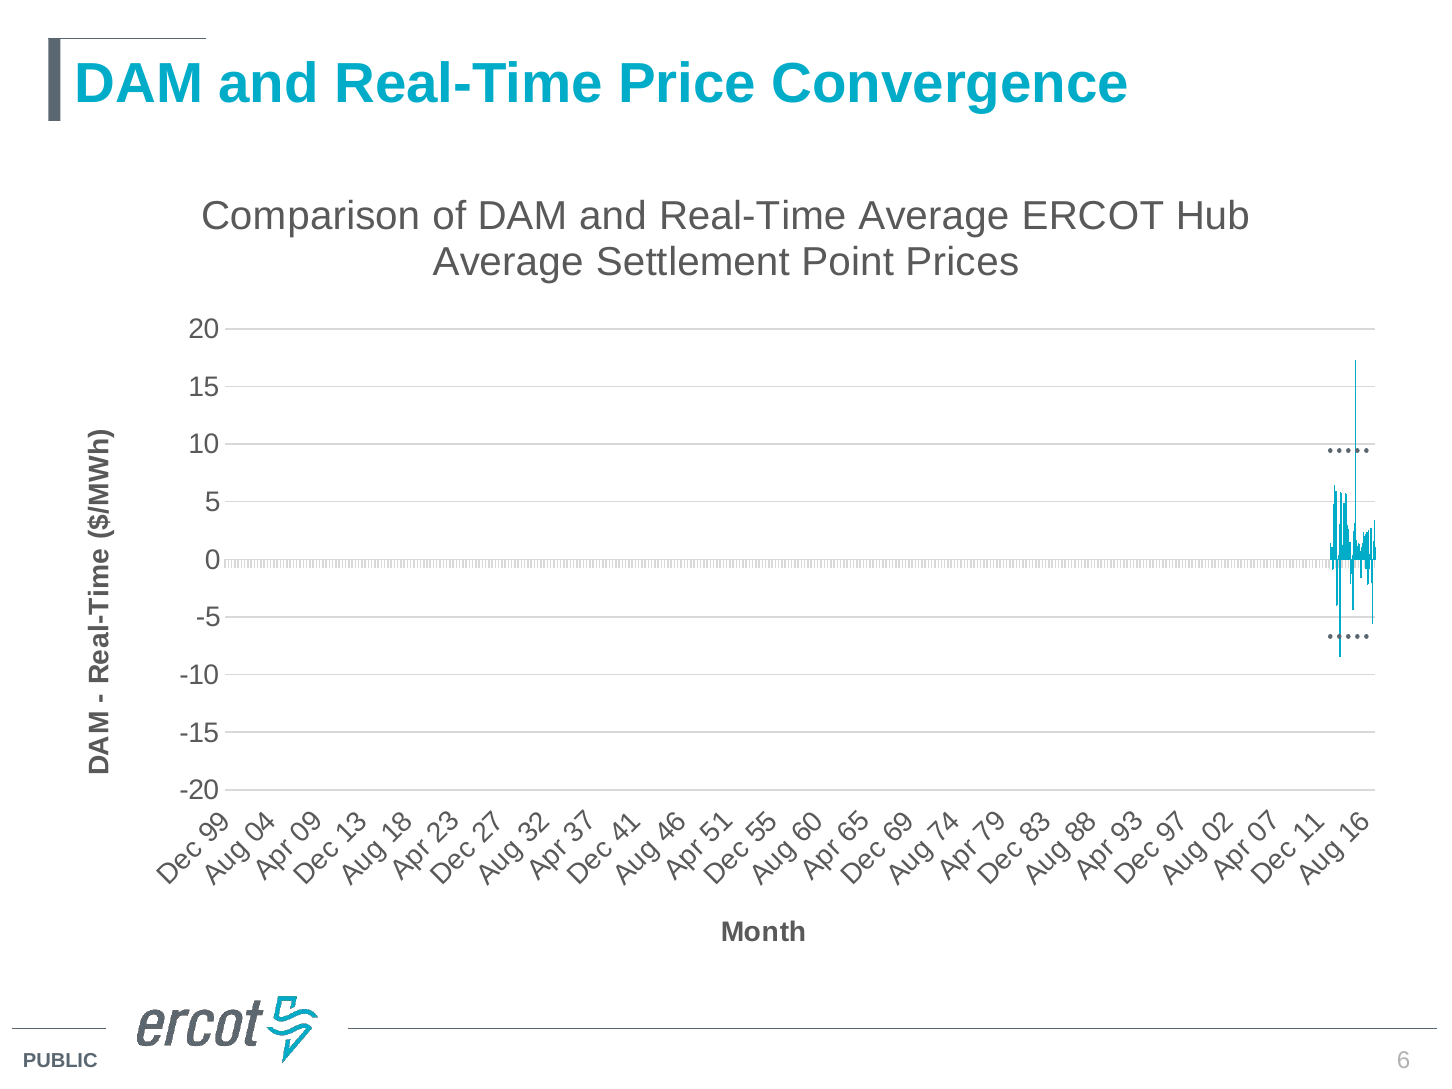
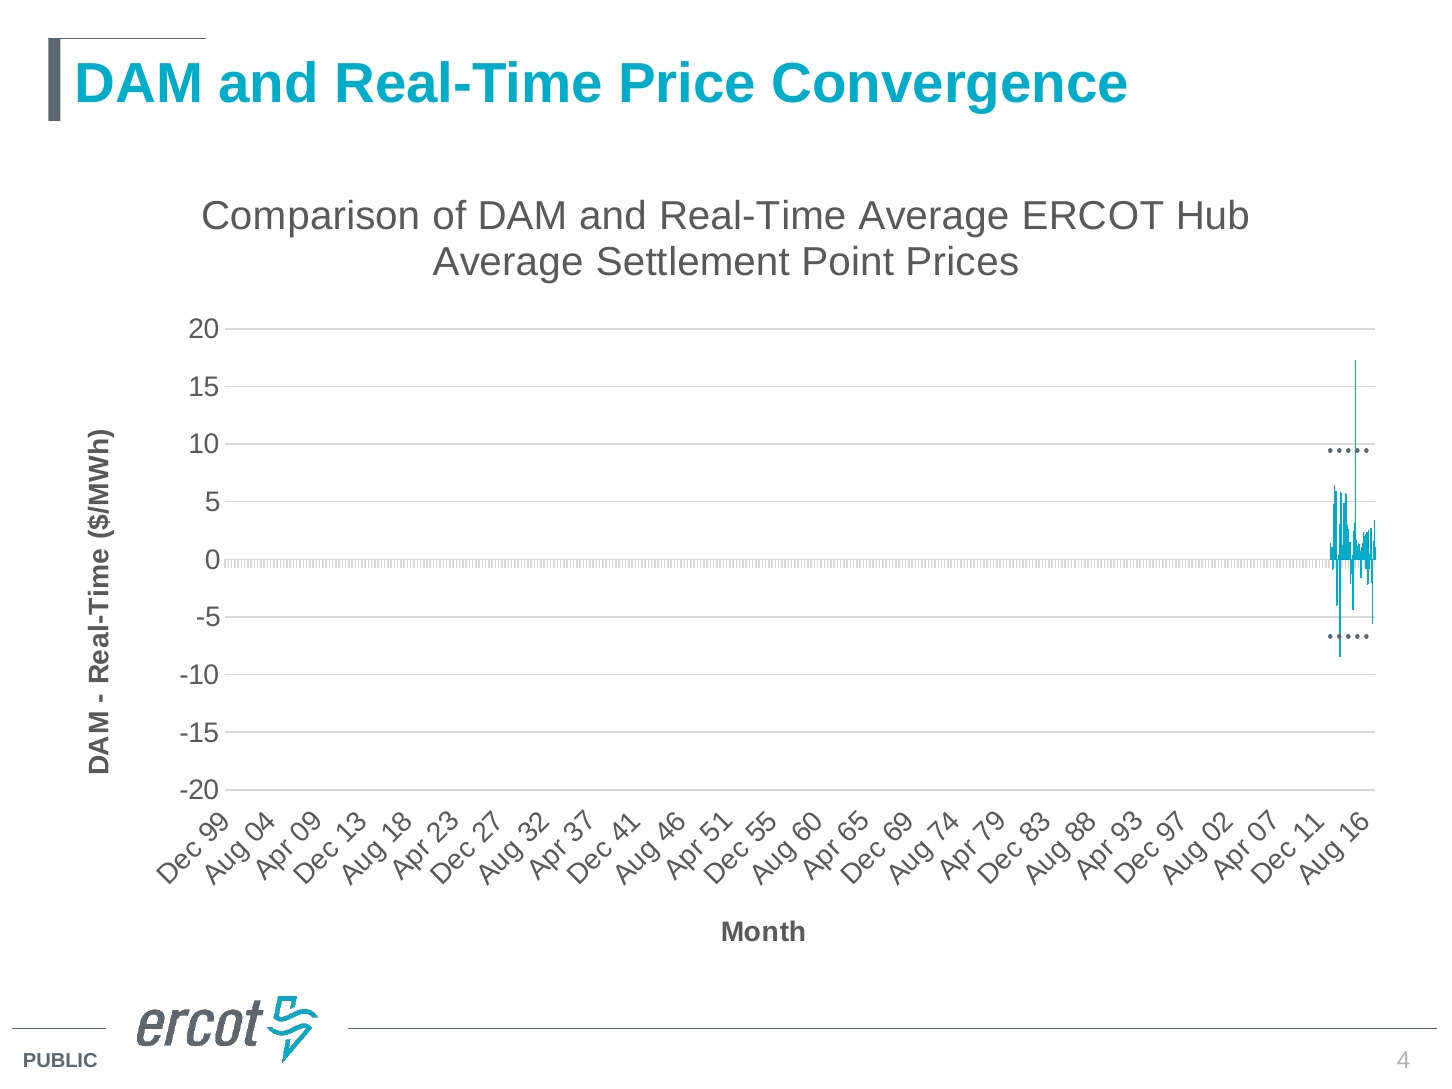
6 at (1404, 1060): 6 -> 4
